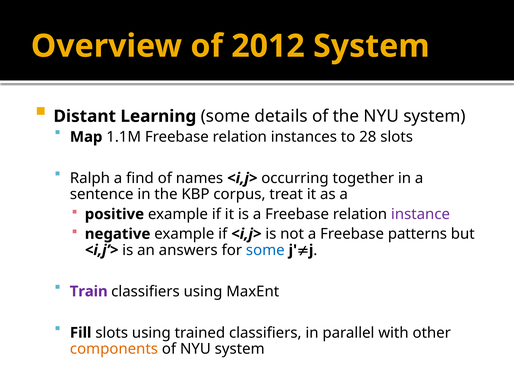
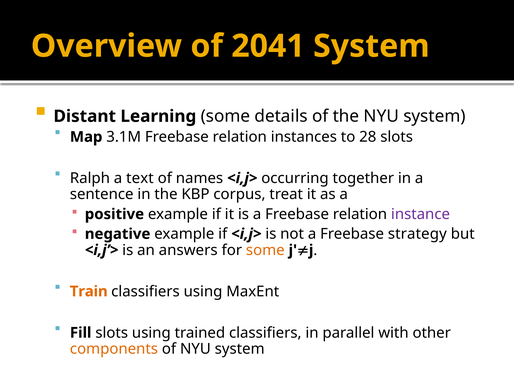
2012: 2012 -> 2041
1.1M: 1.1M -> 3.1M
find: find -> text
patterns: patterns -> strategy
some at (265, 250) colour: blue -> orange
Train colour: purple -> orange
